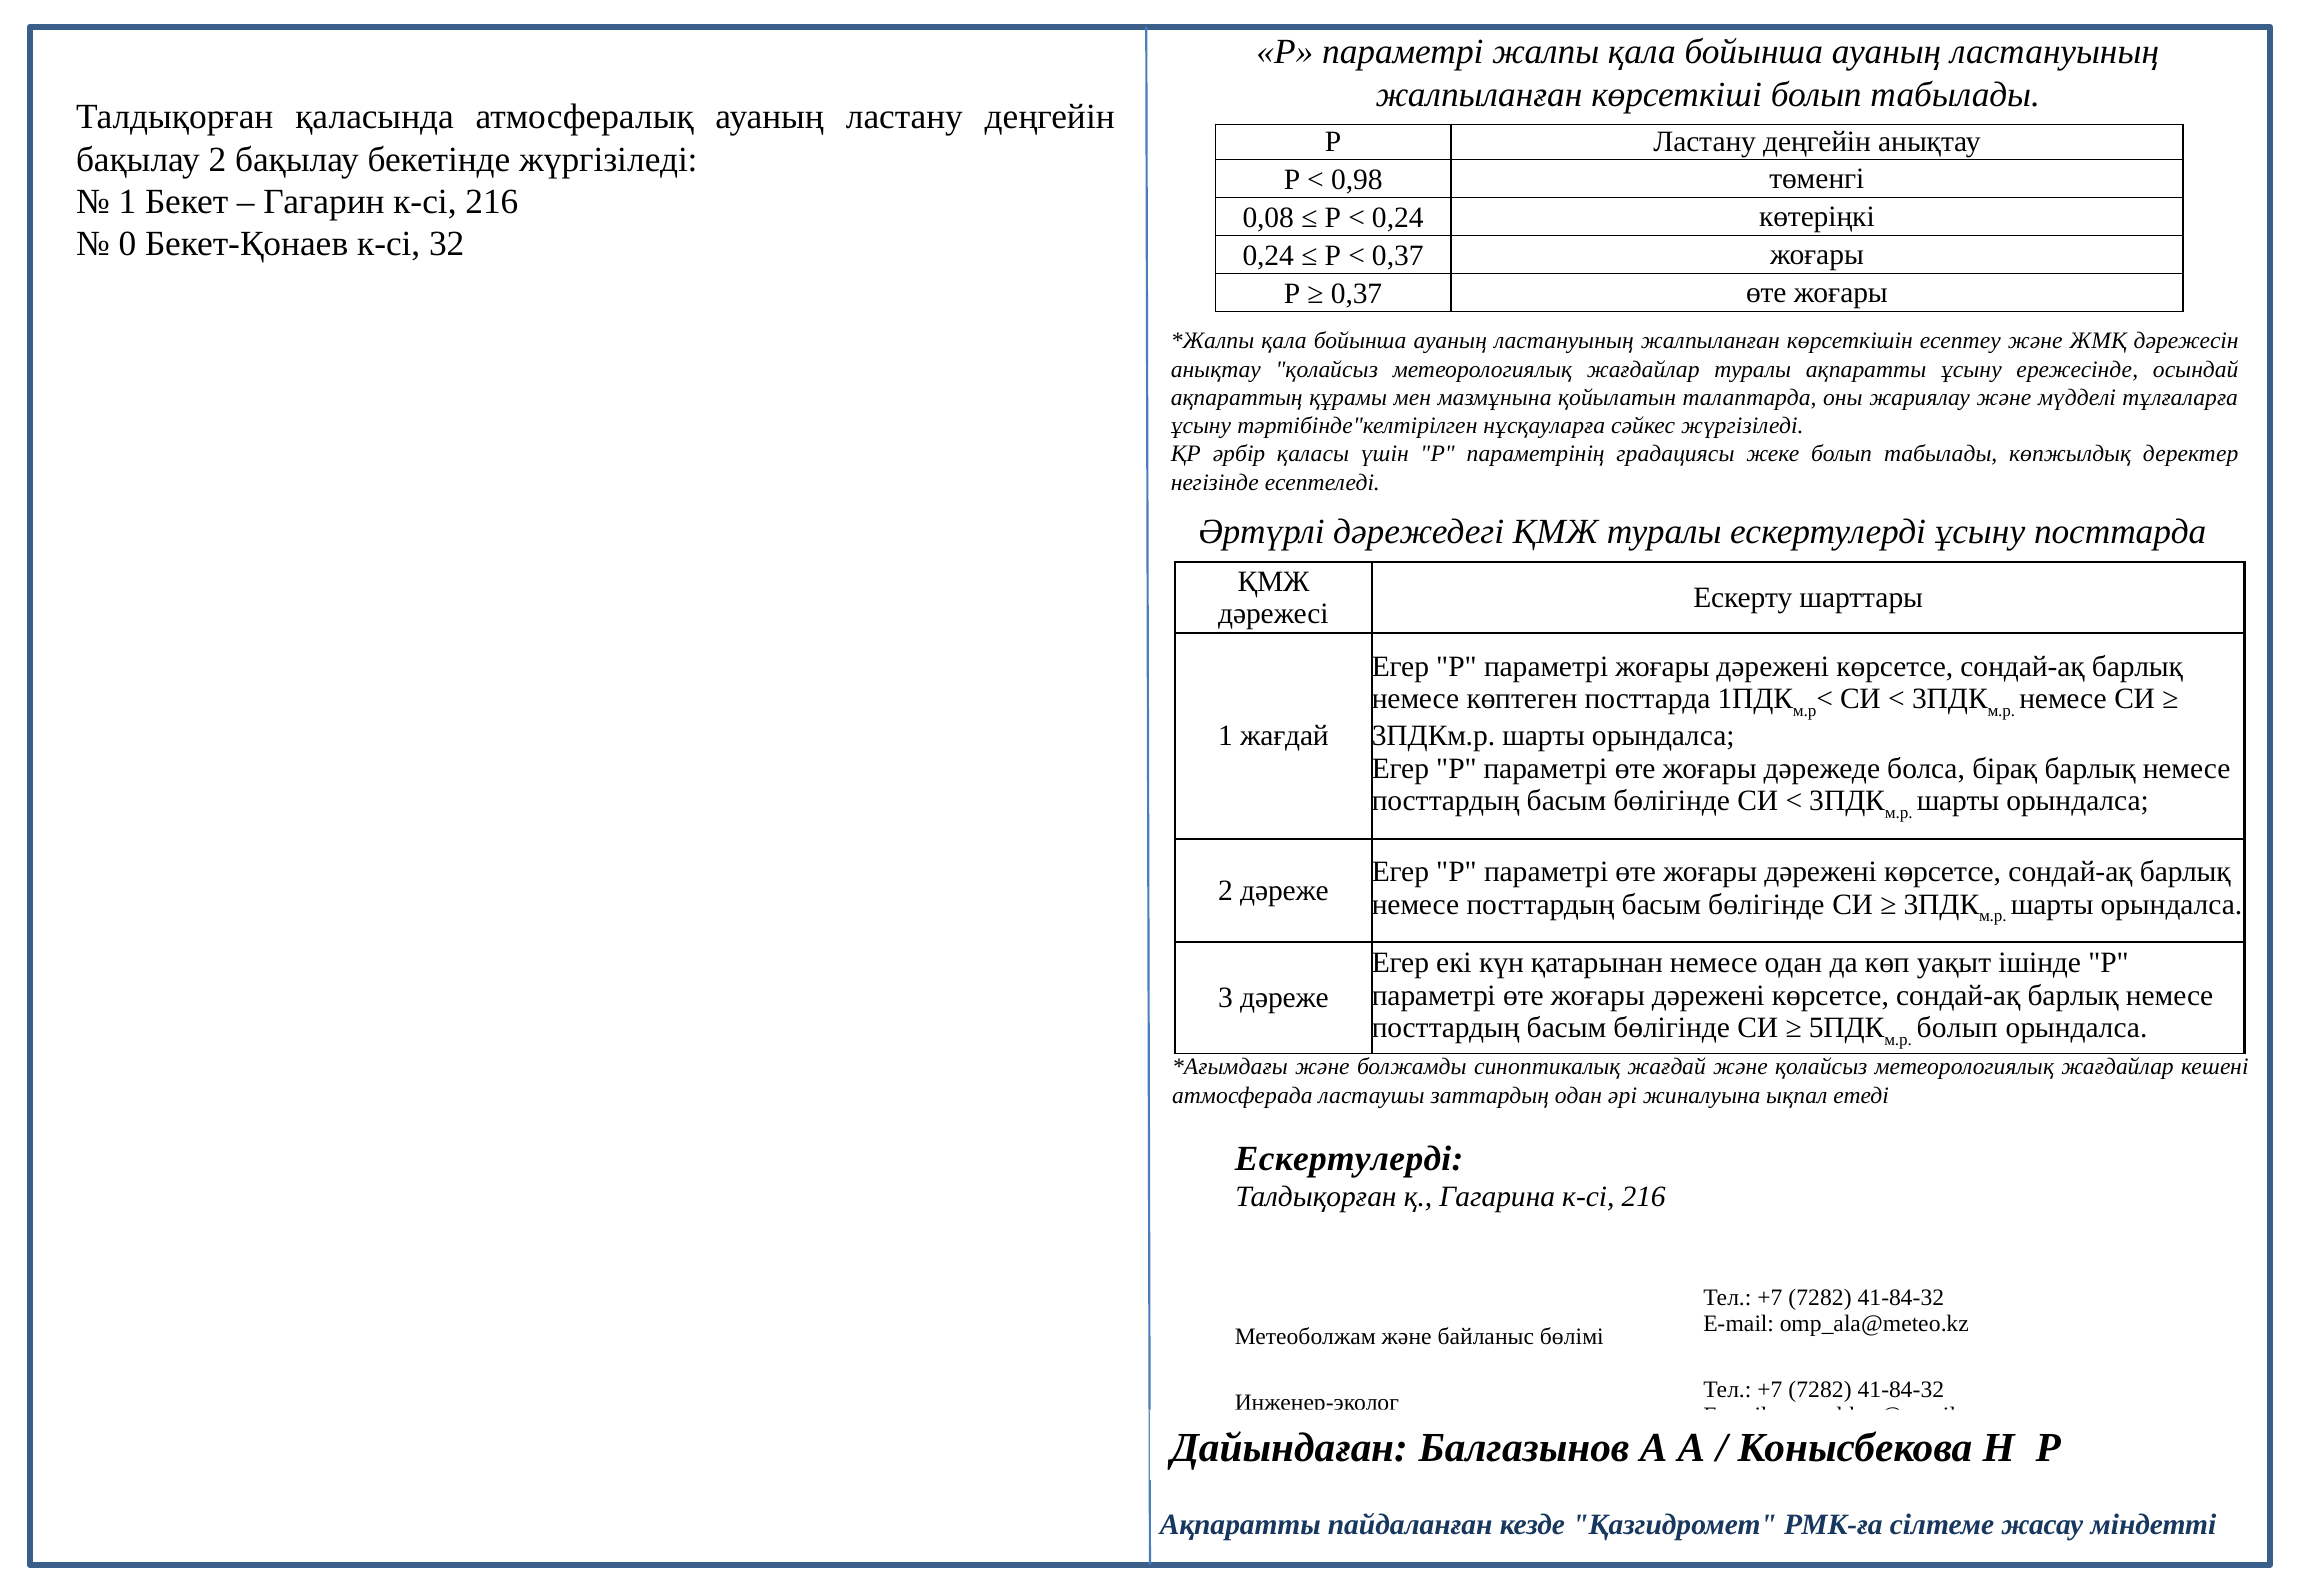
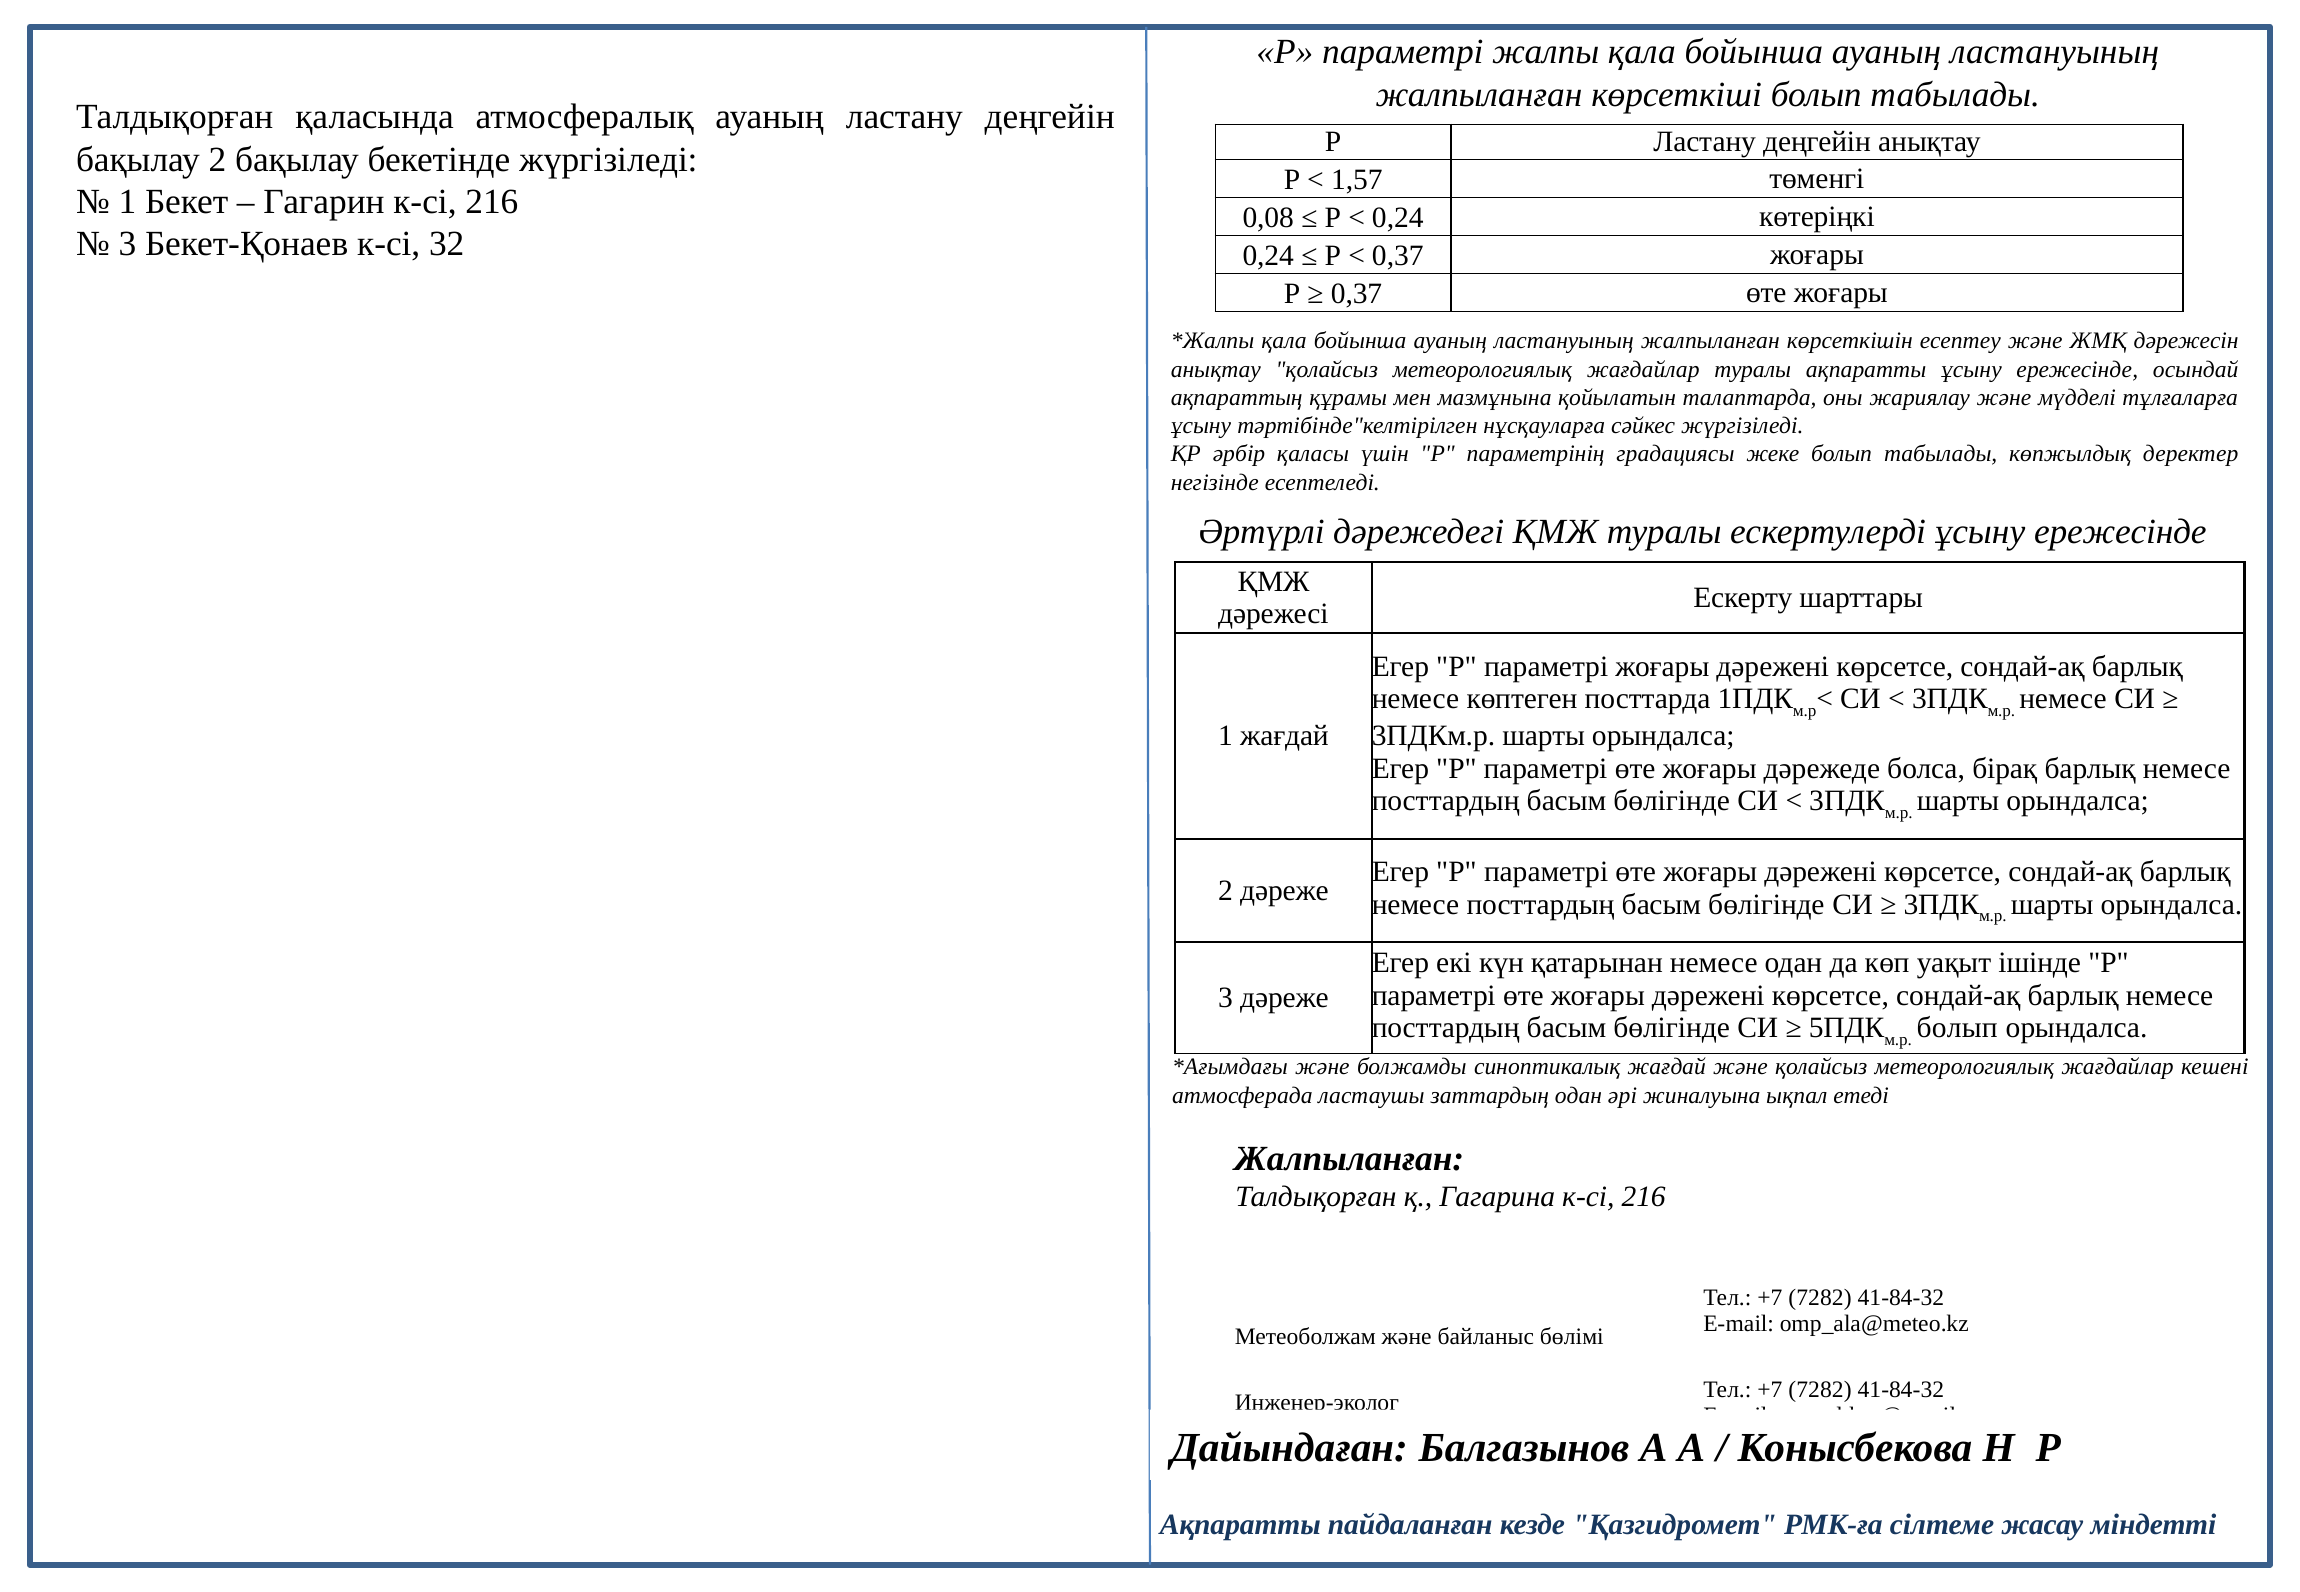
0,98: 0,98 -> 1,57
0 at (127, 244): 0 -> 3
ескертулерді ұсыну посттарда: посттарда -> ережесінде
Ескертулерді at (1349, 1159): Ескертулерді -> Жалпыланған
